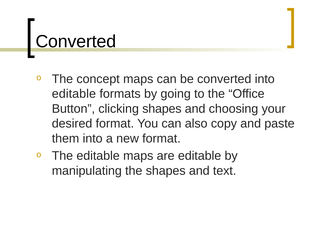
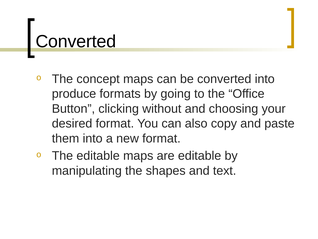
editable at (74, 94): editable -> produce
clicking shapes: shapes -> without
